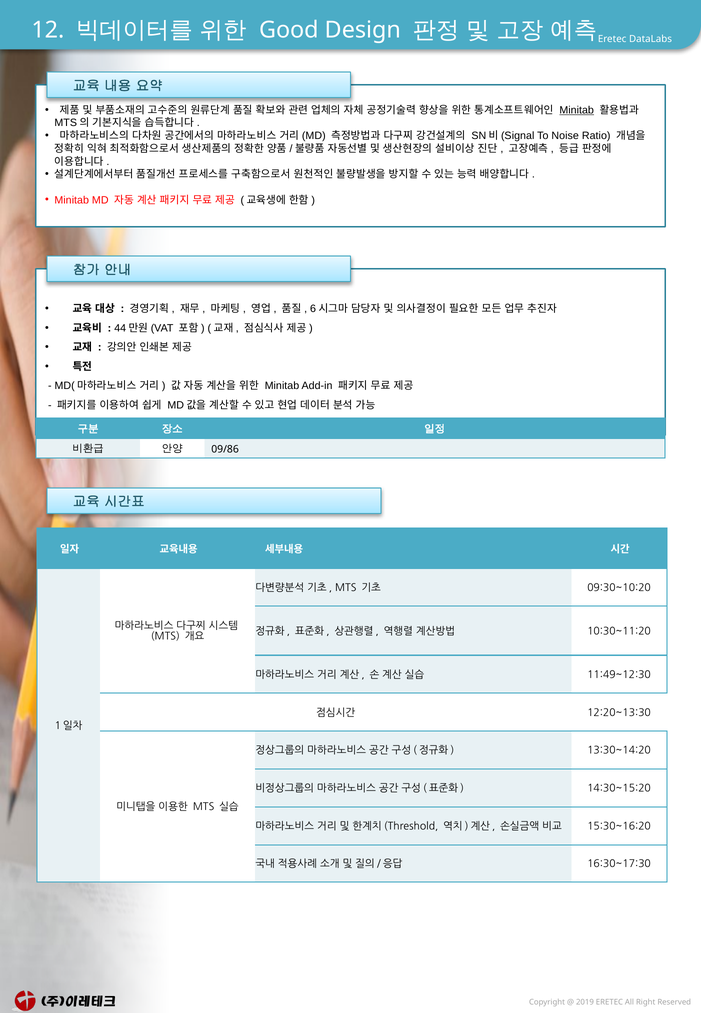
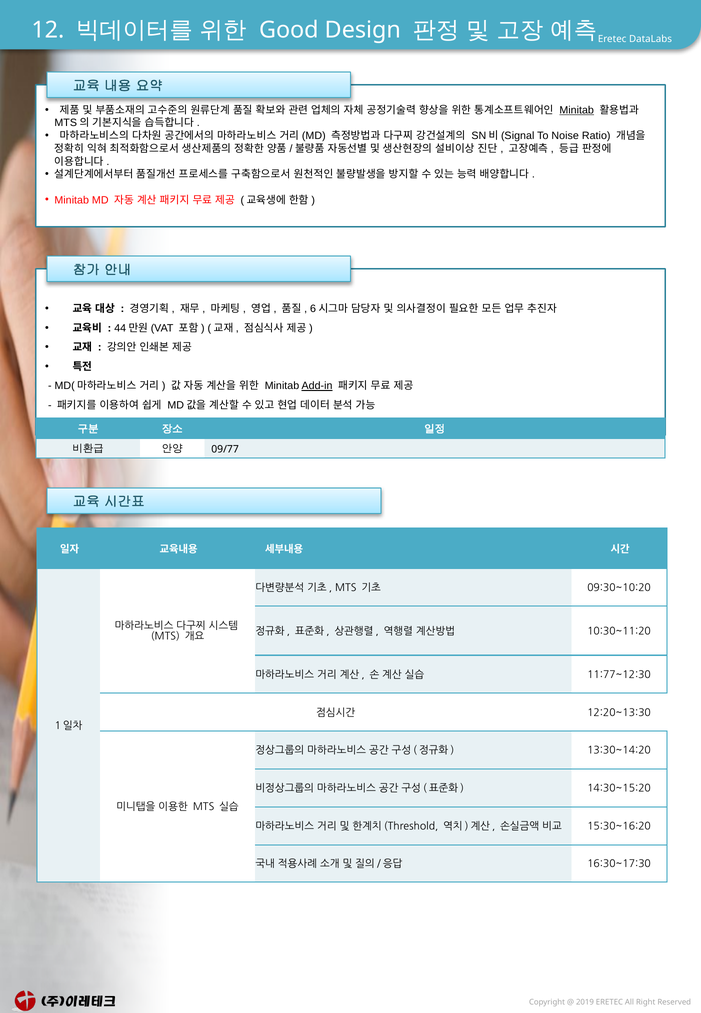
Add-in underline: none -> present
09/86: 09/86 -> 09/77
11:49~12:30: 11:49~12:30 -> 11:77~12:30
